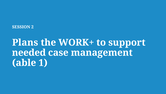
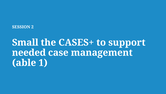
Plans: Plans -> Small
WORK+: WORK+ -> CASES+
